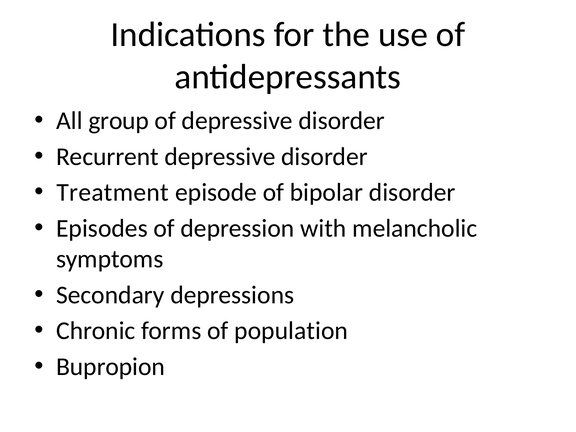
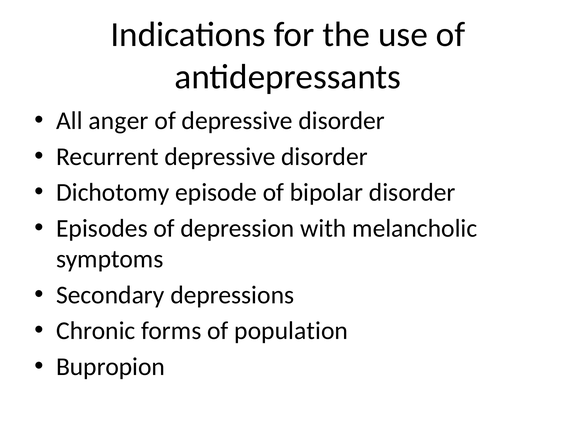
group: group -> anger
Treatment: Treatment -> Dichotomy
